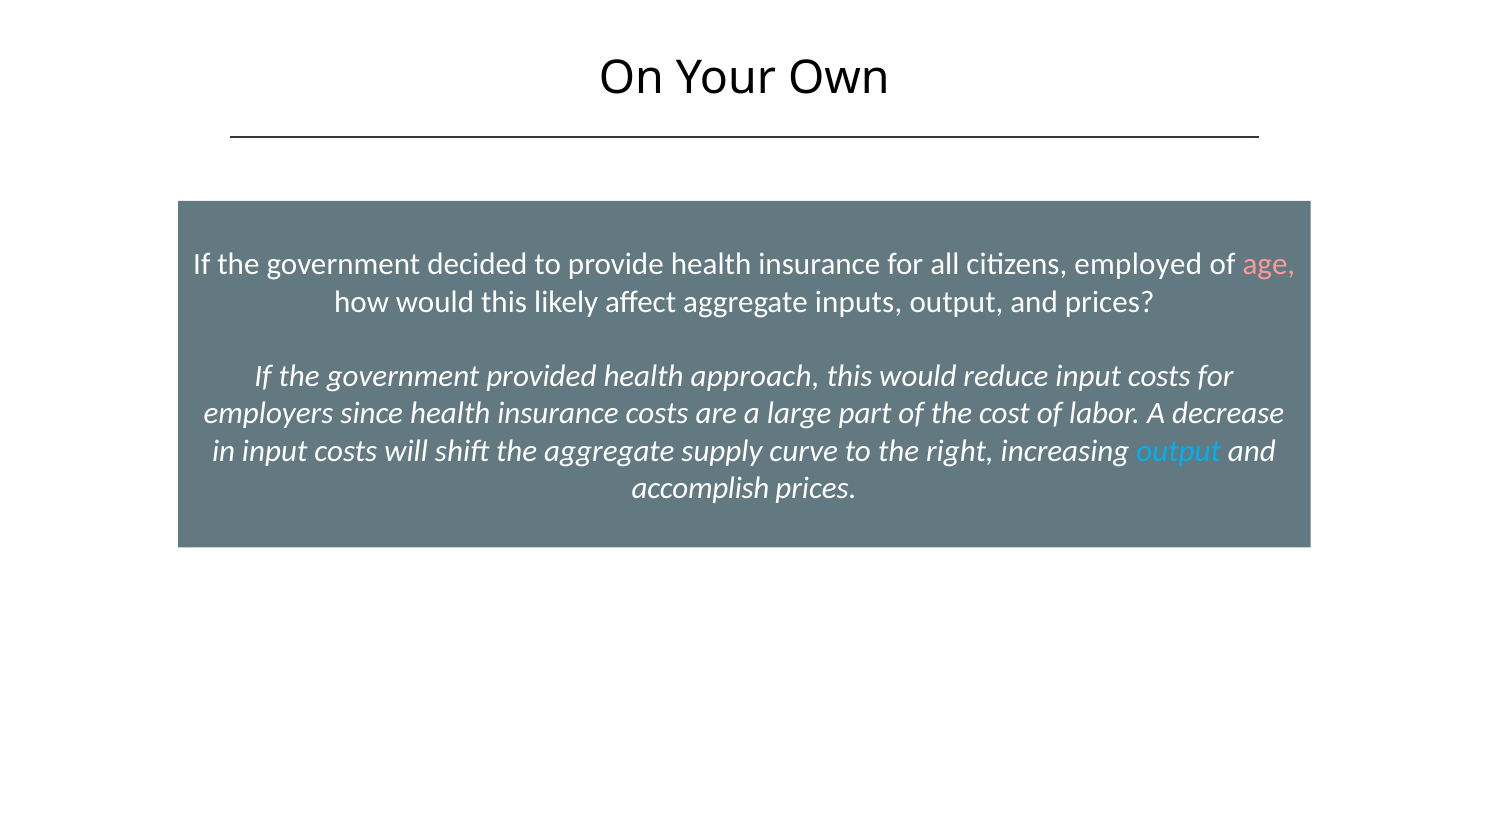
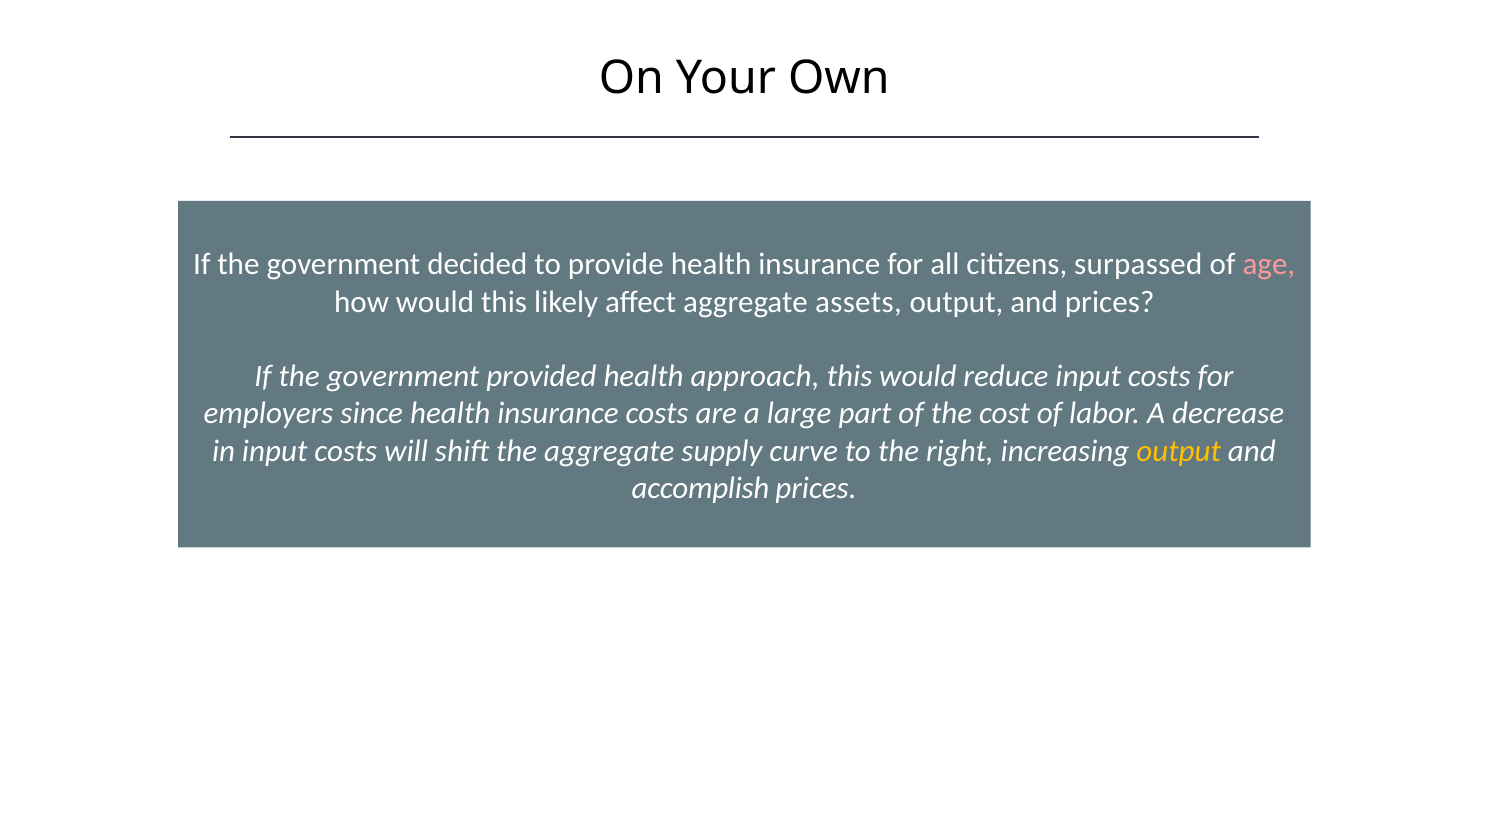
employed: employed -> surpassed
inputs: inputs -> assets
output at (1179, 451) colour: light blue -> yellow
